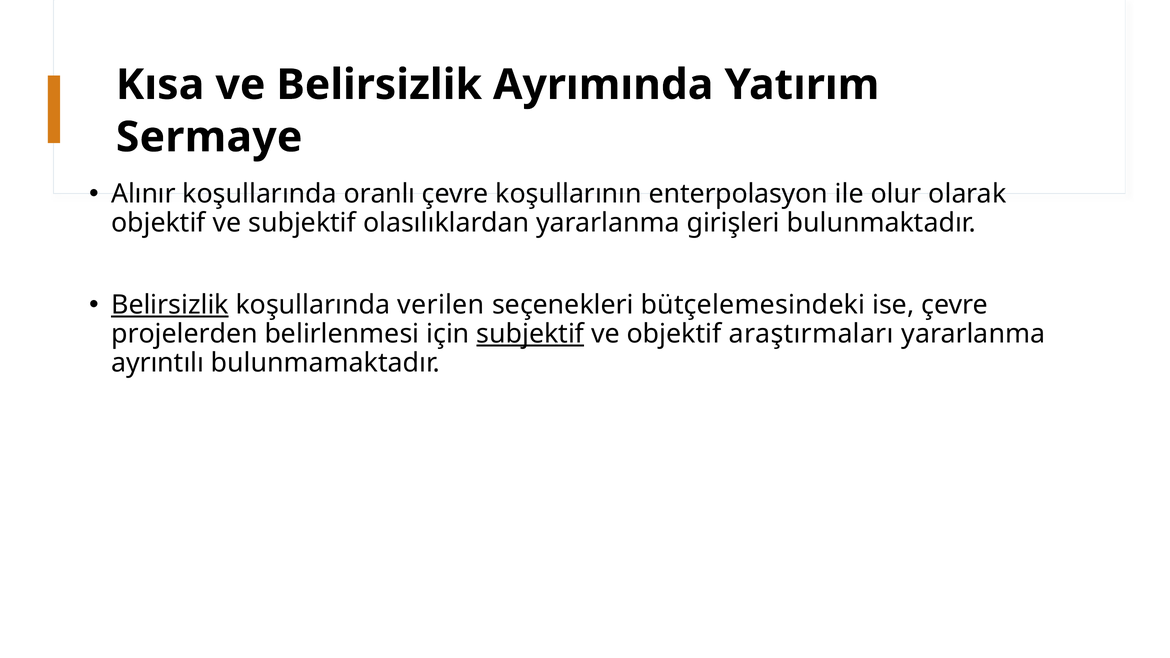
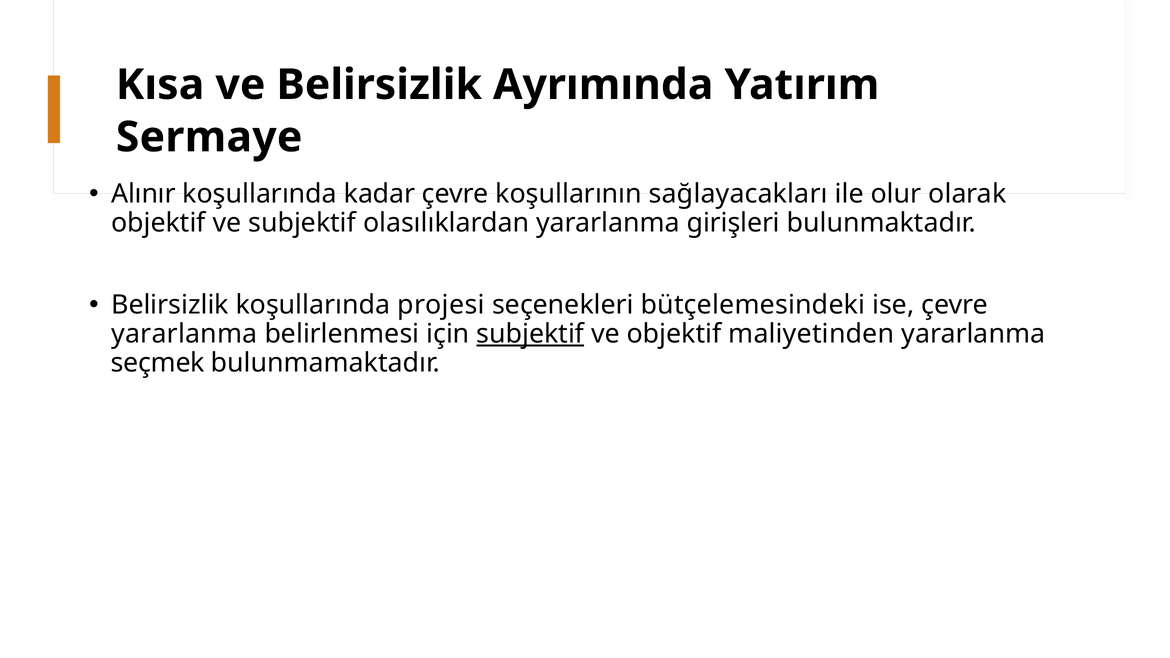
oranlı: oranlı -> kadar
enterpolasyon: enterpolasyon -> sağlayacakları
Belirsizlik at (170, 305) underline: present -> none
verilen: verilen -> projesi
projelerden at (184, 334): projelerden -> yararlanma
araştırmaları: araştırmaları -> maliyetinden
ayrıntılı: ayrıntılı -> seçmek
